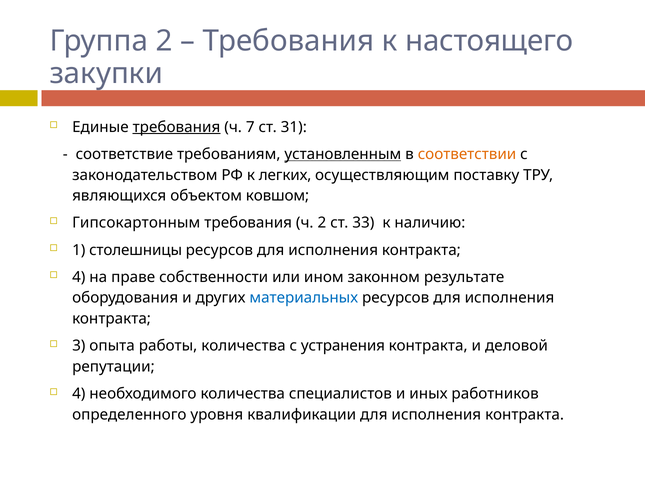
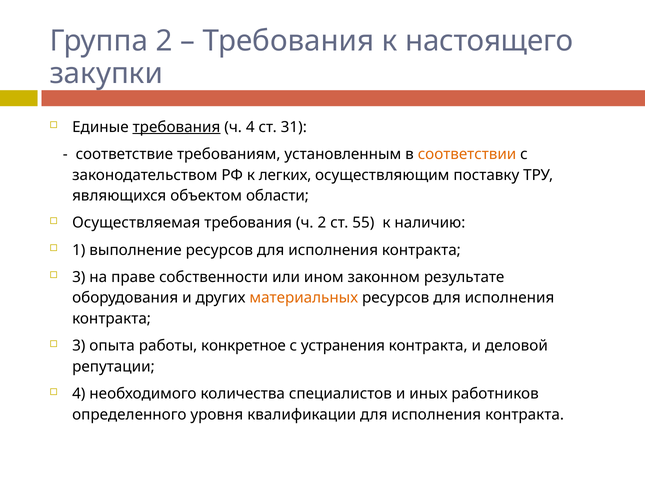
ч 7: 7 -> 4
установленным underline: present -> none
ковшом: ковшом -> области
Гипсокартонным: Гипсокартонным -> Осуществляемая
33: 33 -> 55
столешницы: столешницы -> выполнение
4 at (79, 278): 4 -> 3
материальных colour: blue -> orange
работы количества: количества -> конкретное
